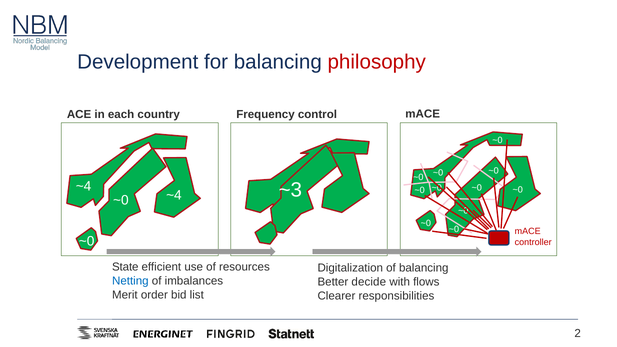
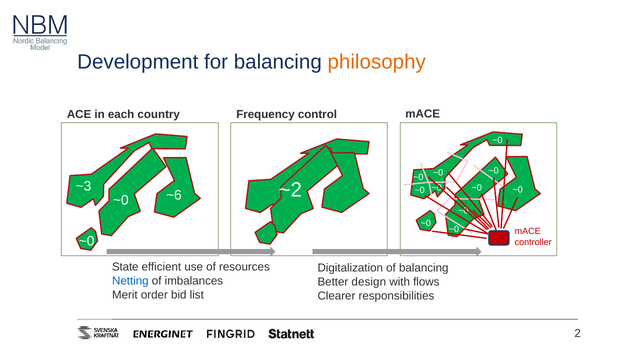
philosophy colour: red -> orange
~4 at (84, 186): ~4 -> ~3
~3: ~3 -> ~2
~0 ~4: ~4 -> ~6
decide: decide -> design
